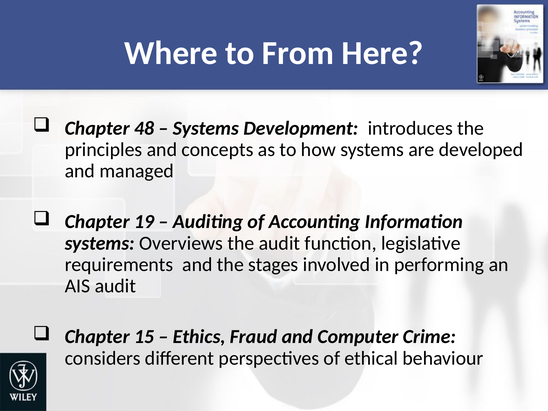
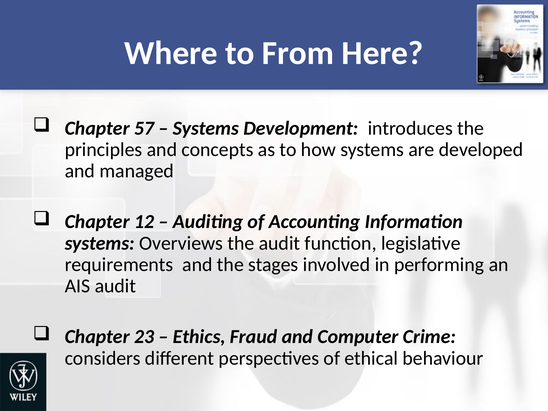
48: 48 -> 57
19: 19 -> 12
15: 15 -> 23
